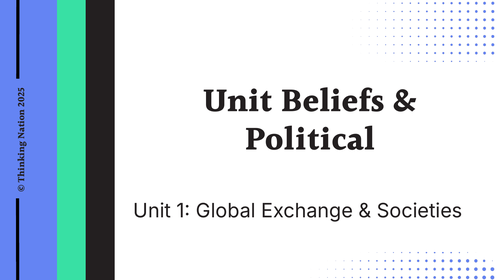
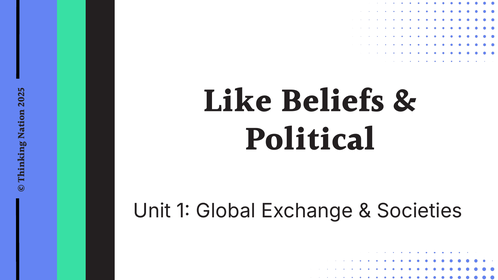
Unit at (238, 102): Unit -> Like
